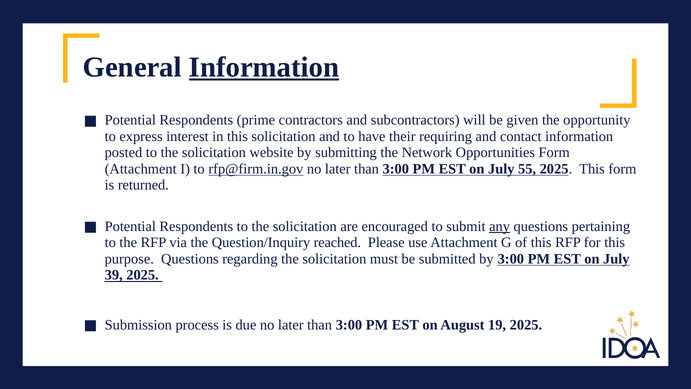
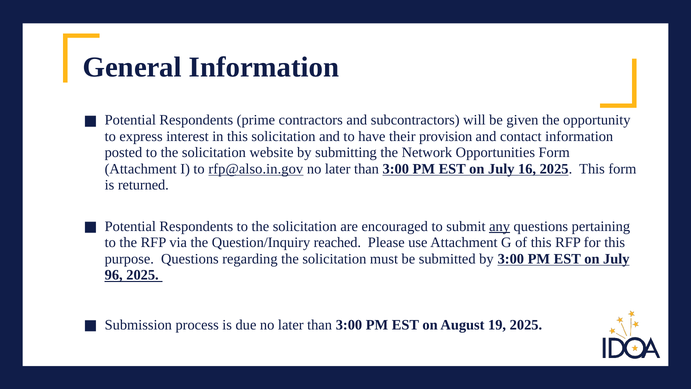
Information at (264, 67) underline: present -> none
requiring: requiring -> provision
rfp@firm.in.gov: rfp@firm.in.gov -> rfp@also.in.gov
55: 55 -> 16
39: 39 -> 96
